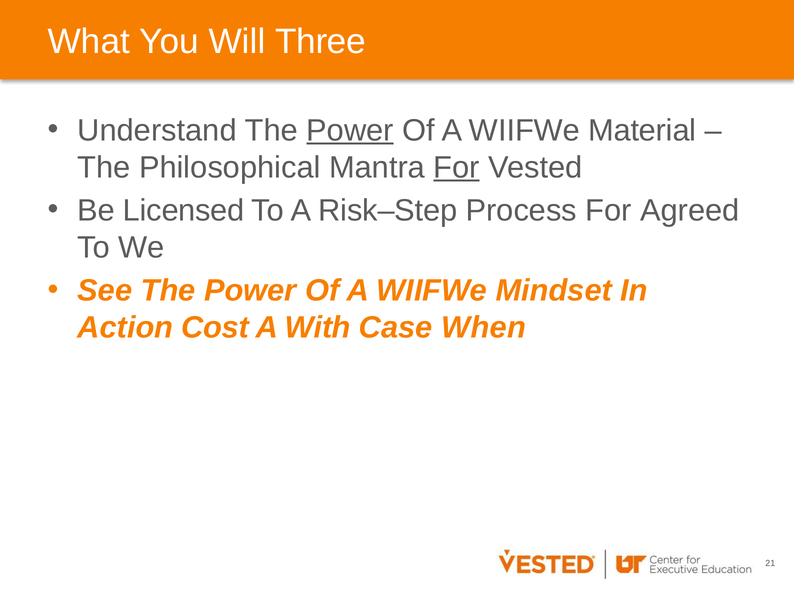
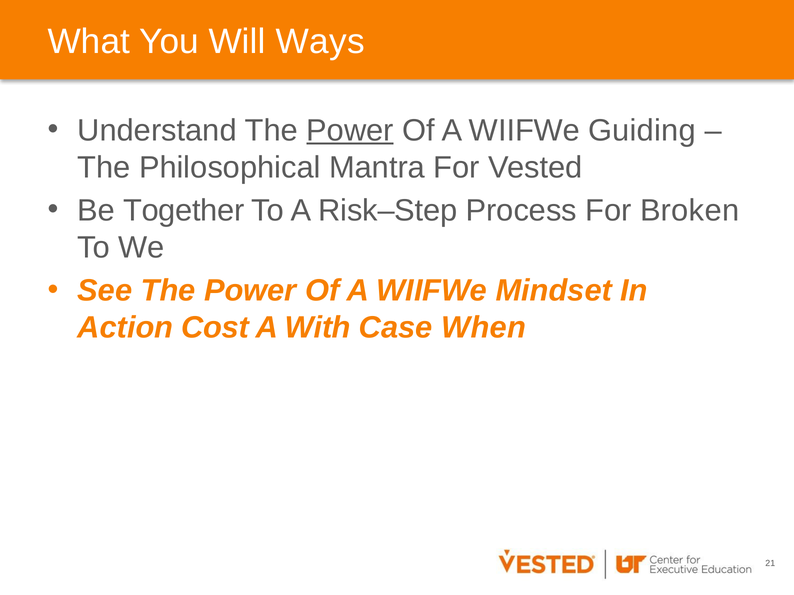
Three: Three -> Ways
Material: Material -> Guiding
For at (457, 167) underline: present -> none
Licensed: Licensed -> Together
Agreed: Agreed -> Broken
